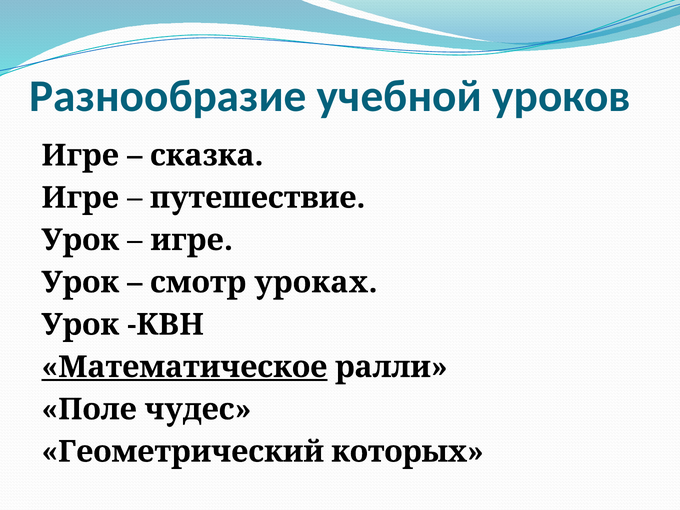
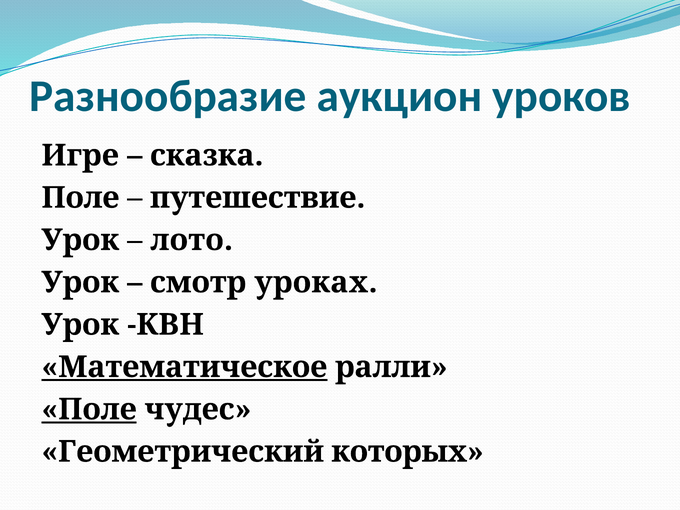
учебной: учебной -> аукцион
Игре at (80, 198): Игре -> Поле
игре at (192, 240): игре -> лото
Поле at (89, 409) underline: none -> present
